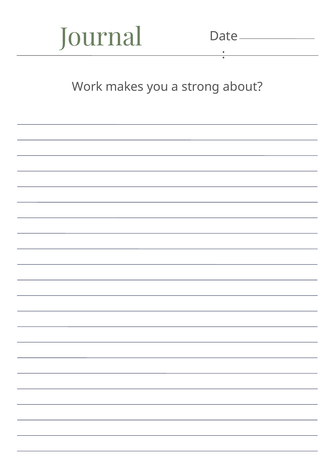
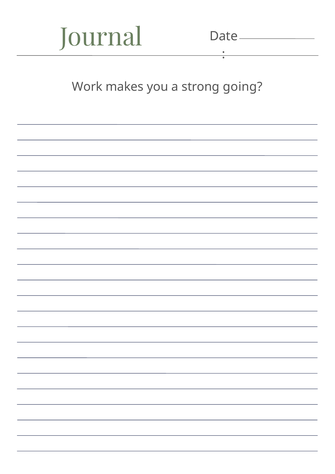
about: about -> going
